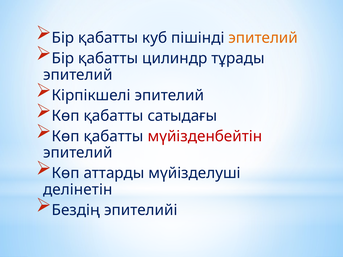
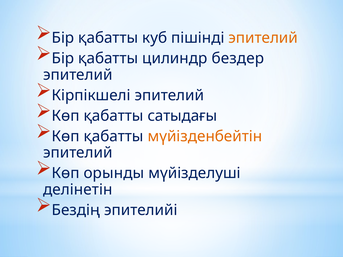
тұрады: тұрады -> бездер
мүйізденбейтін colour: red -> orange
аттарды: аттарды -> орынды
